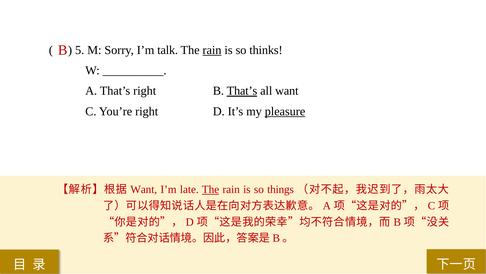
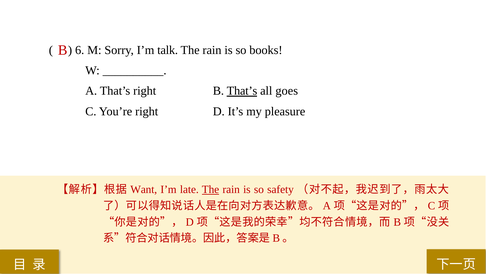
5: 5 -> 6
rain at (212, 50) underline: present -> none
thinks: thinks -> books
all want: want -> goes
pleasure underline: present -> none
things: things -> safety
